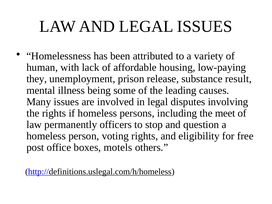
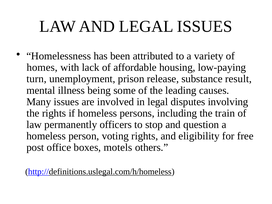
human: human -> homes
they: they -> turn
meet: meet -> train
